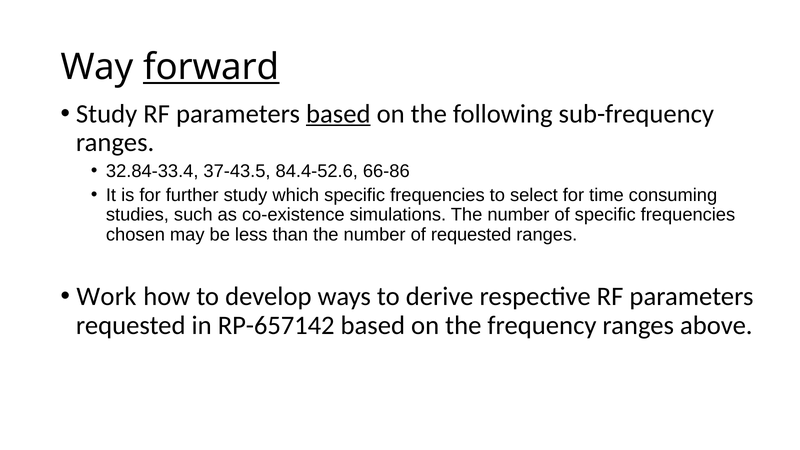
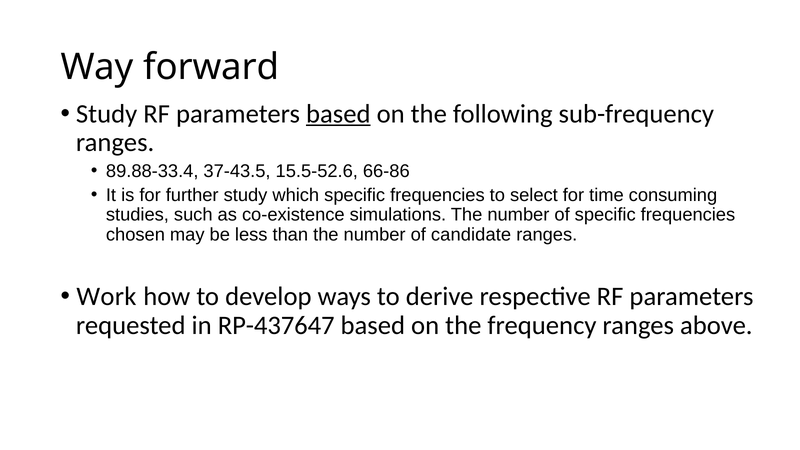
forward underline: present -> none
32.84-33.4: 32.84-33.4 -> 89.88-33.4
84.4-52.6: 84.4-52.6 -> 15.5-52.6
of requested: requested -> candidate
RP-657142: RP-657142 -> RP-437647
